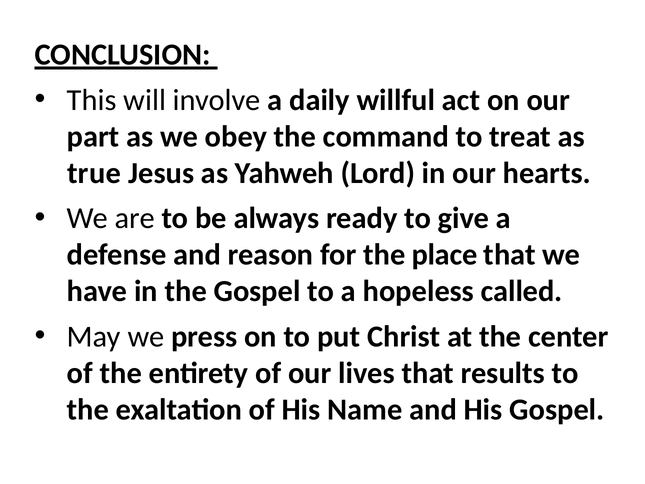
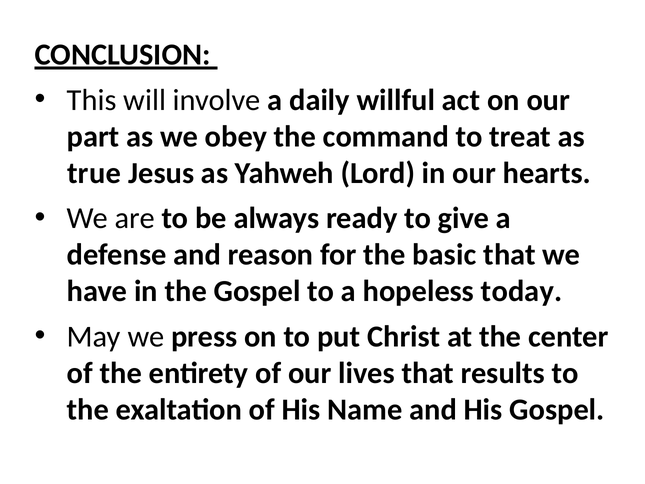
place: place -> basic
called: called -> today
